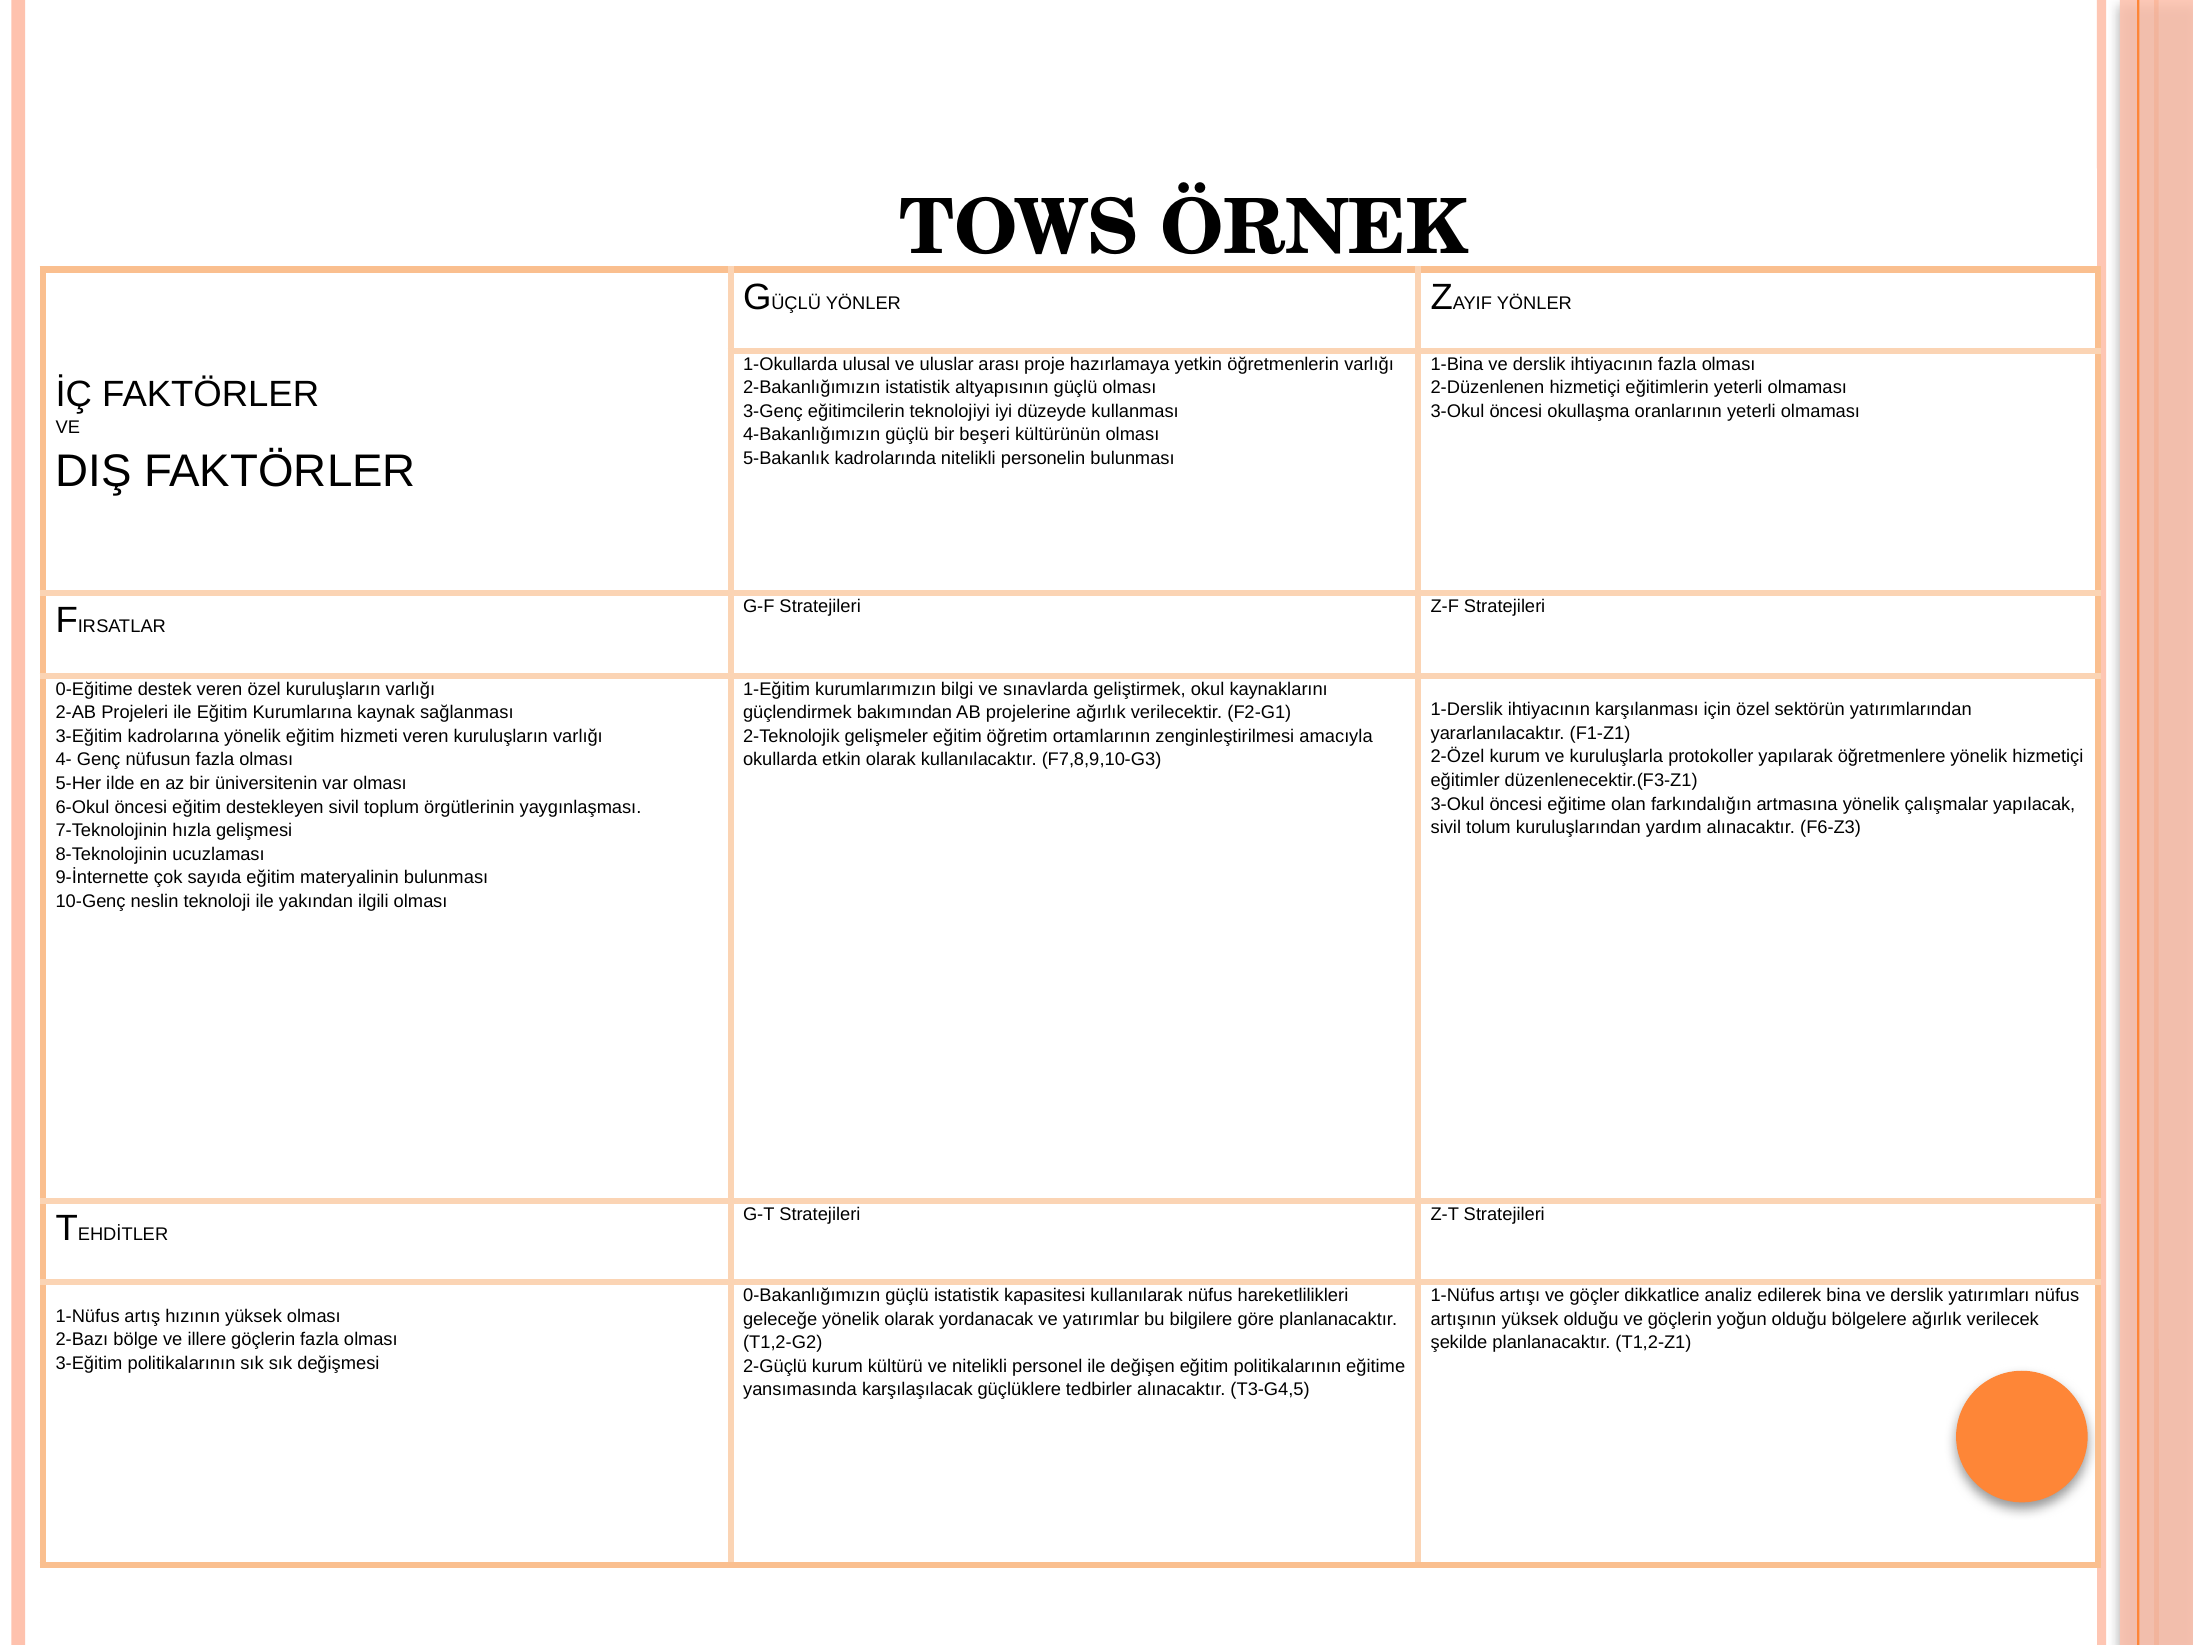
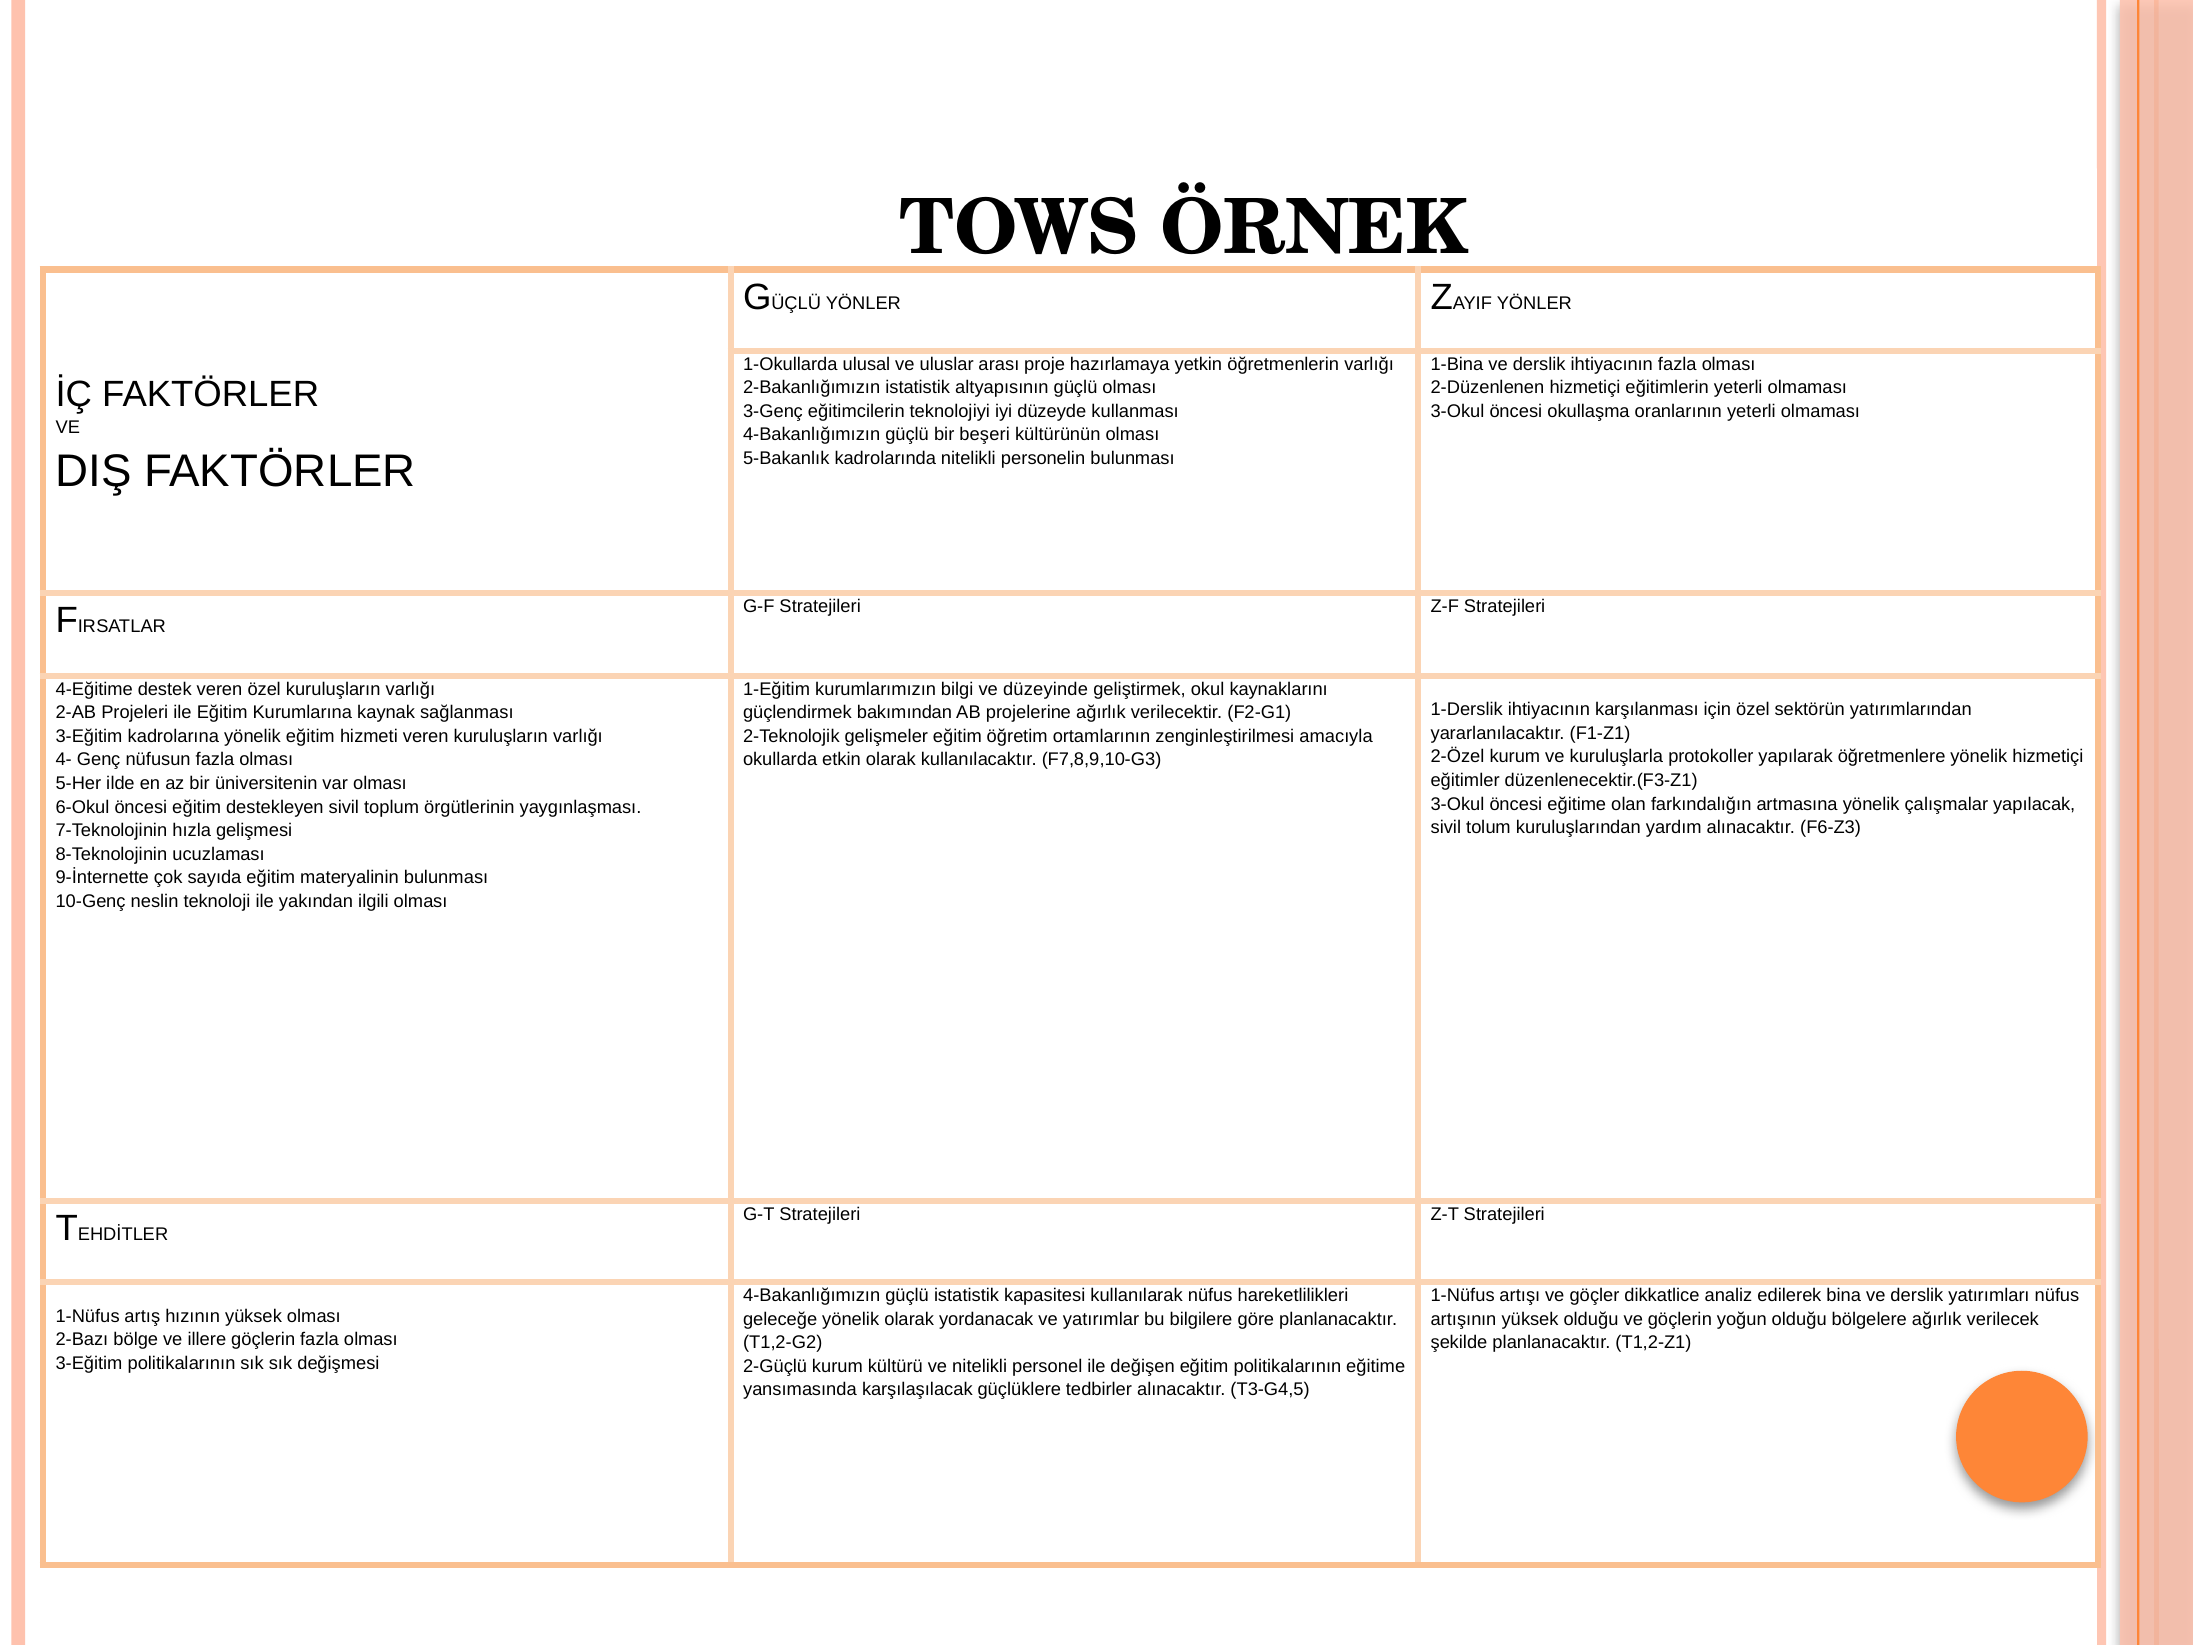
0-Eğitime: 0-Eğitime -> 4-Eğitime
sınavlarda: sınavlarda -> düzeyinde
0-Bakanlığımızın at (812, 1295): 0-Bakanlığımızın -> 4-Bakanlığımızın
